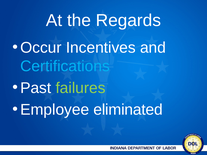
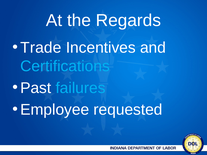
Occur: Occur -> Trade
failures colour: light green -> light blue
eliminated: eliminated -> requested
